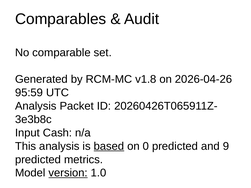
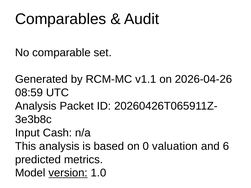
v1.8: v1.8 -> v1.1
95:59: 95:59 -> 08:59
based underline: present -> none
0 predicted: predicted -> valuation
9: 9 -> 6
